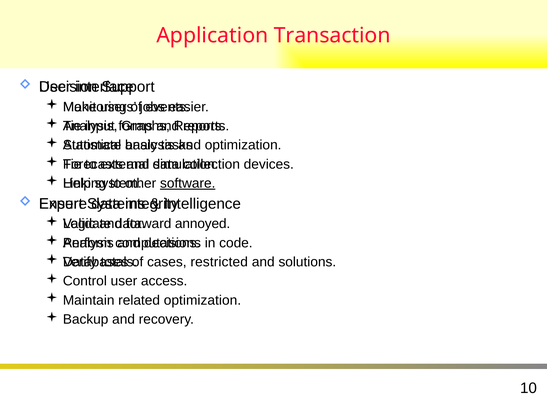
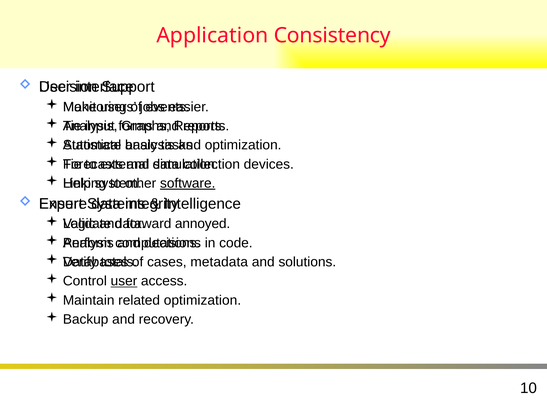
Transaction: Transaction -> Consistency
restricted: restricted -> metadata
user at (124, 281) underline: none -> present
